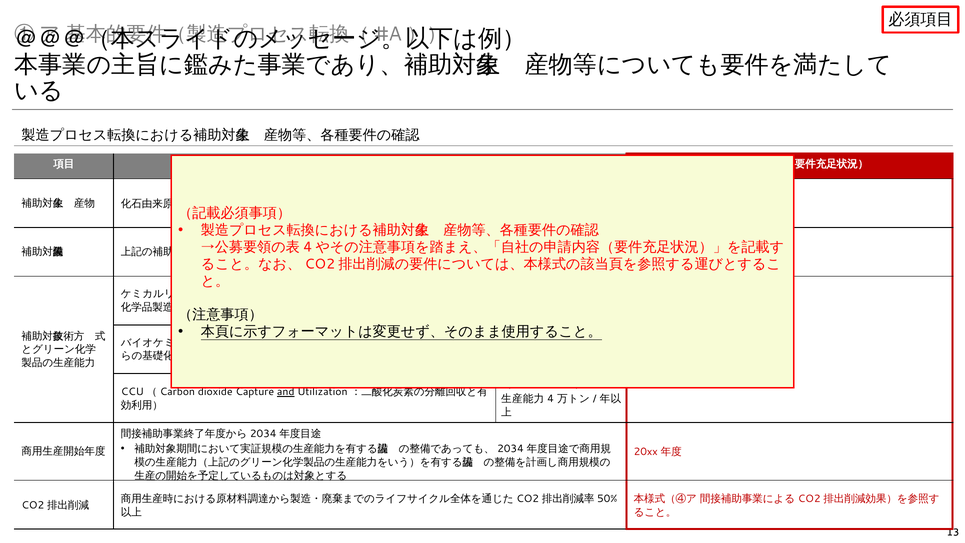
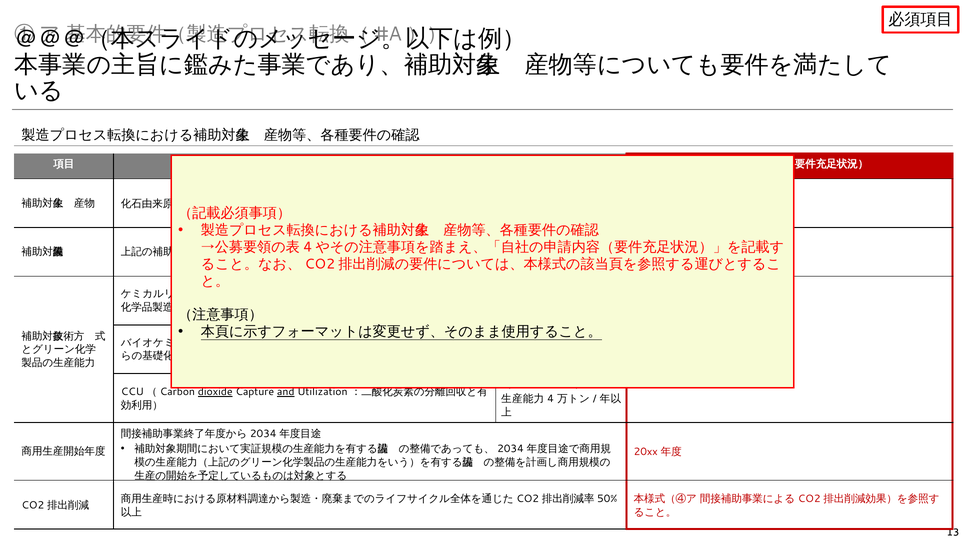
dioxide underline: none -> present
